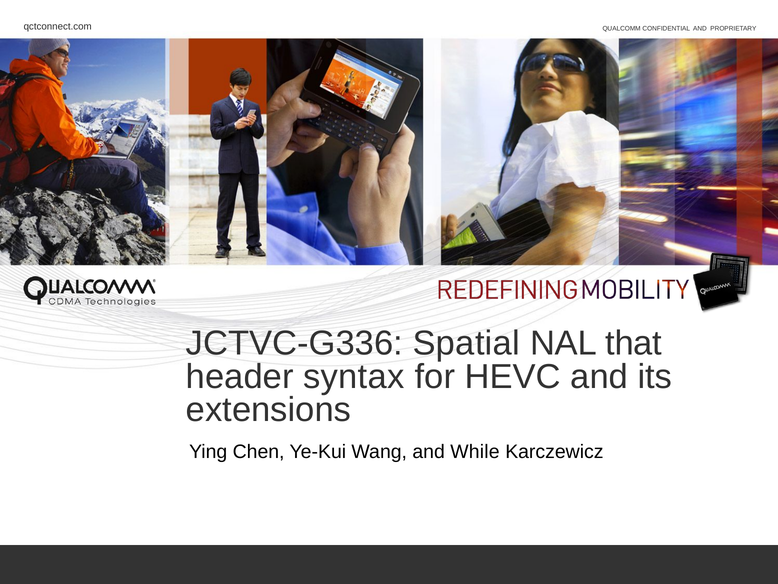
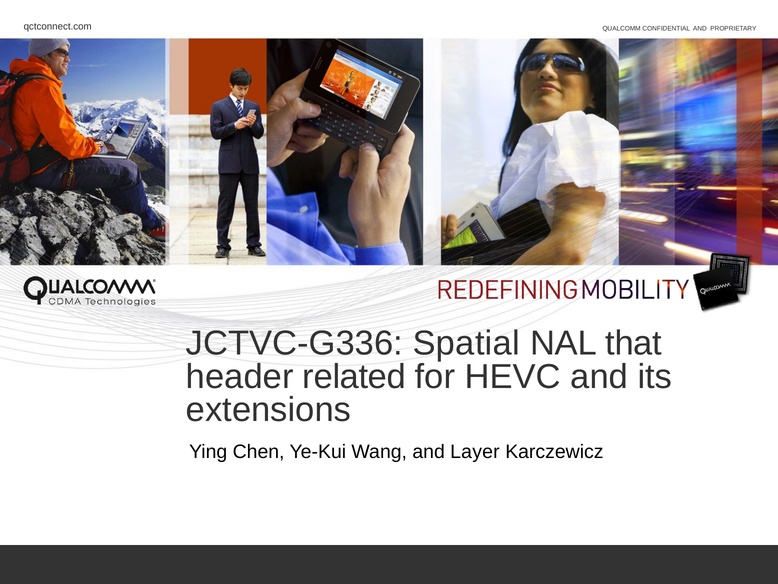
syntax: syntax -> related
While: While -> Layer
